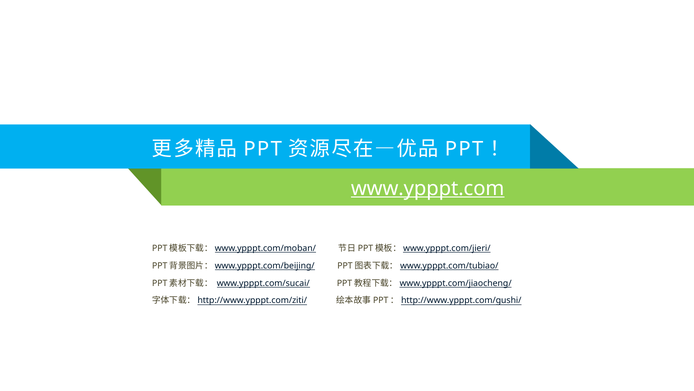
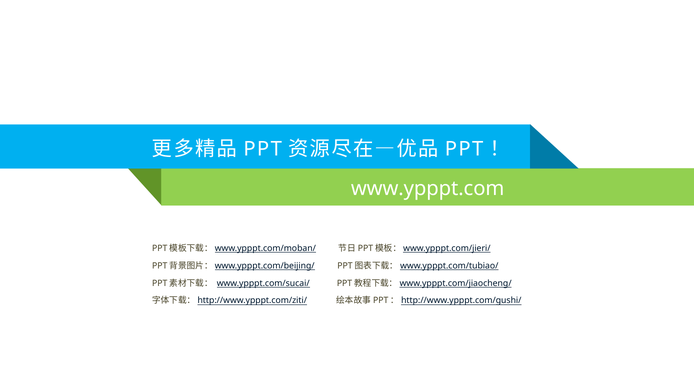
www.ypppt.com underline: present -> none
